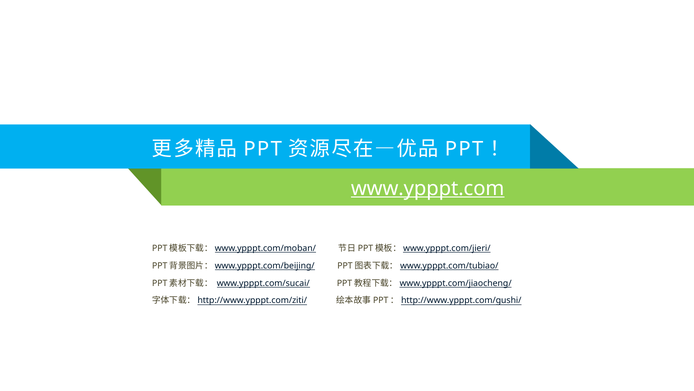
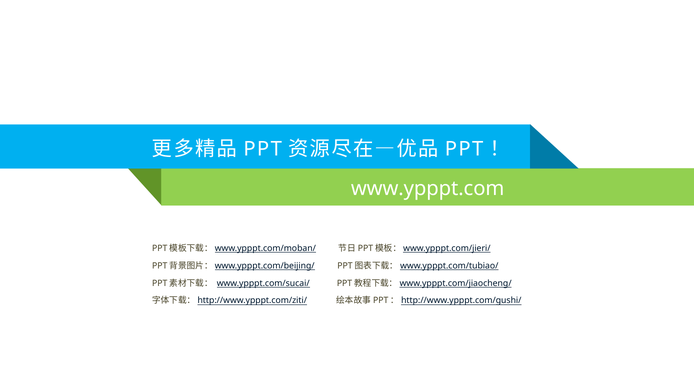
www.ypppt.com underline: present -> none
